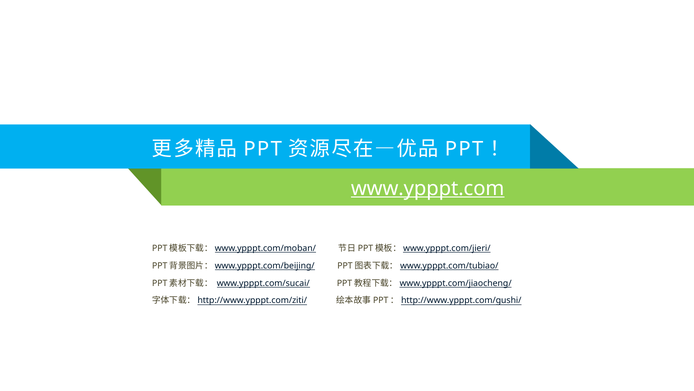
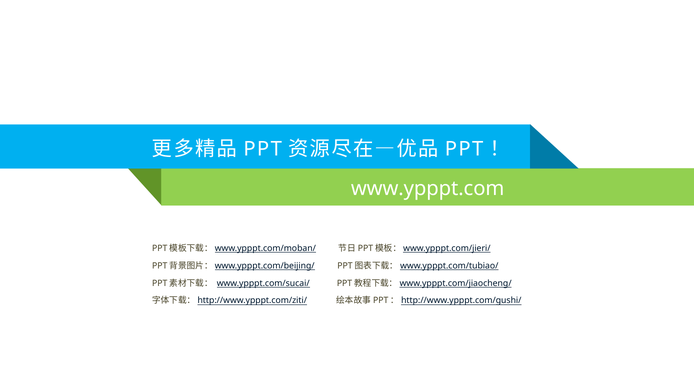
www.ypppt.com underline: present -> none
